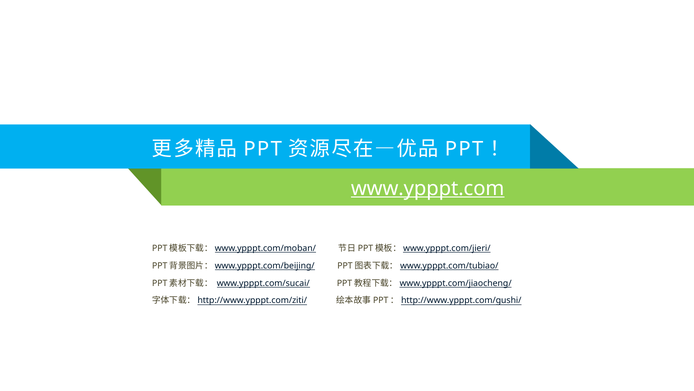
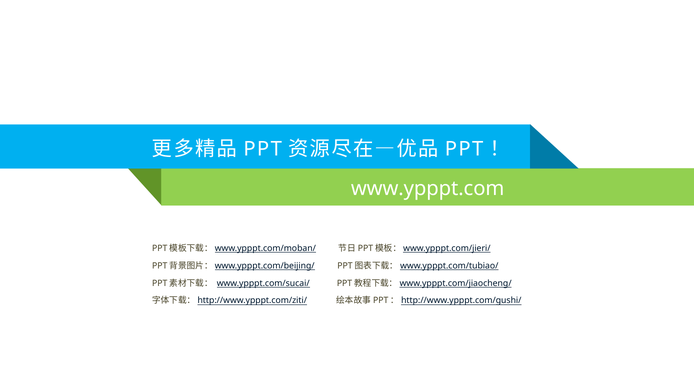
www.ypppt.com underline: present -> none
